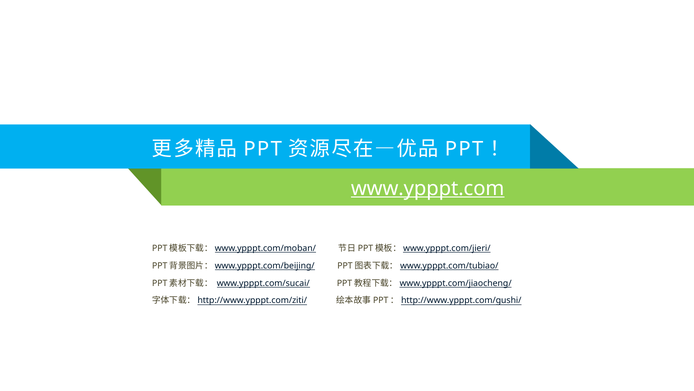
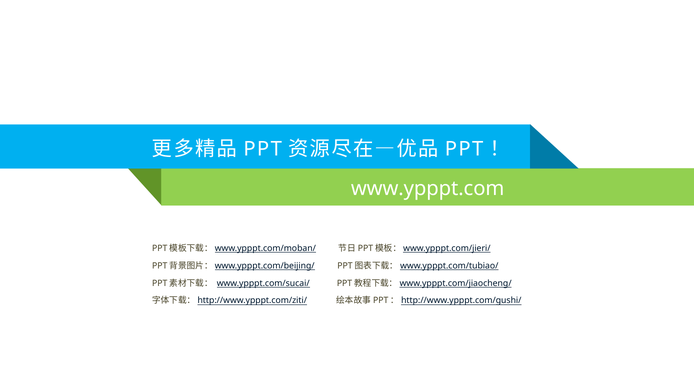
www.ypppt.com underline: present -> none
